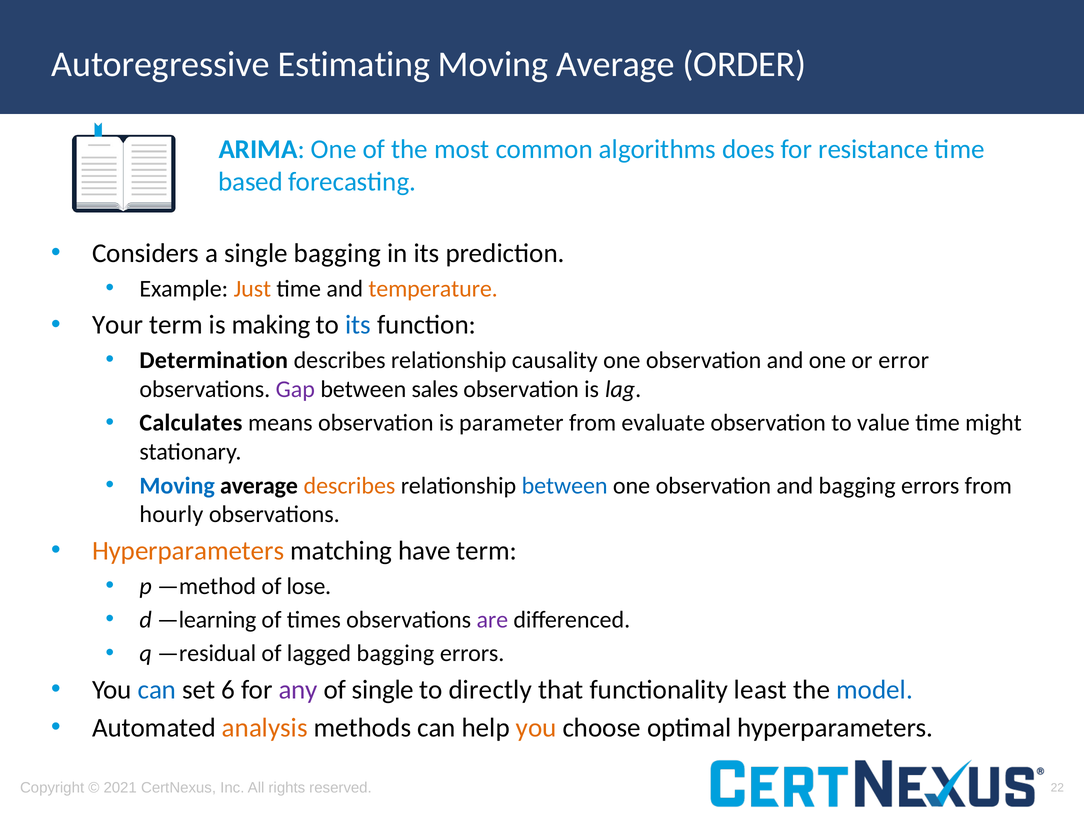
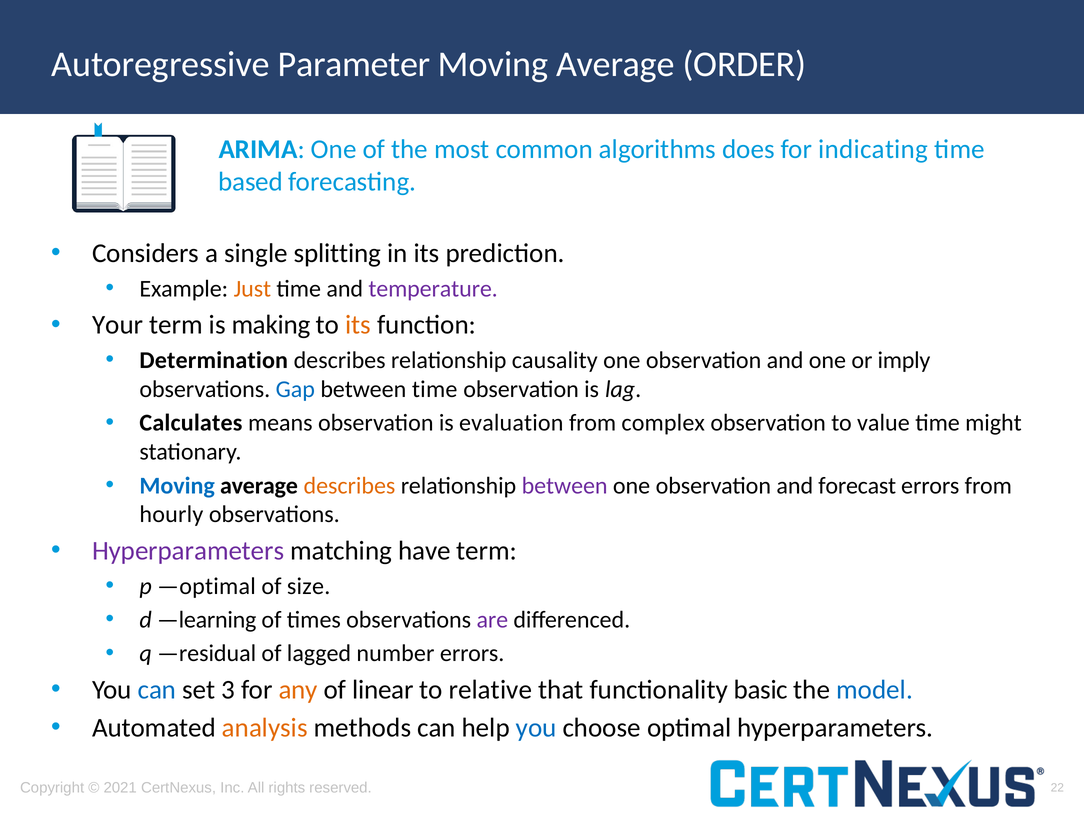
Estimating: Estimating -> Parameter
resistance: resistance -> indicating
single bagging: bagging -> splitting
temperature colour: orange -> purple
its at (358, 325) colour: blue -> orange
error: error -> imply
Gap colour: purple -> blue
between sales: sales -> time
parameter: parameter -> evaluation
evaluate: evaluate -> complex
between at (565, 486) colour: blue -> purple
and bagging: bagging -> forecast
Hyperparameters at (188, 551) colour: orange -> purple
—method: —method -> —optimal
lose: lose -> size
lagged bagging: bagging -> number
6: 6 -> 3
any colour: purple -> orange
of single: single -> linear
directly: directly -> relative
least: least -> basic
you at (536, 728) colour: orange -> blue
